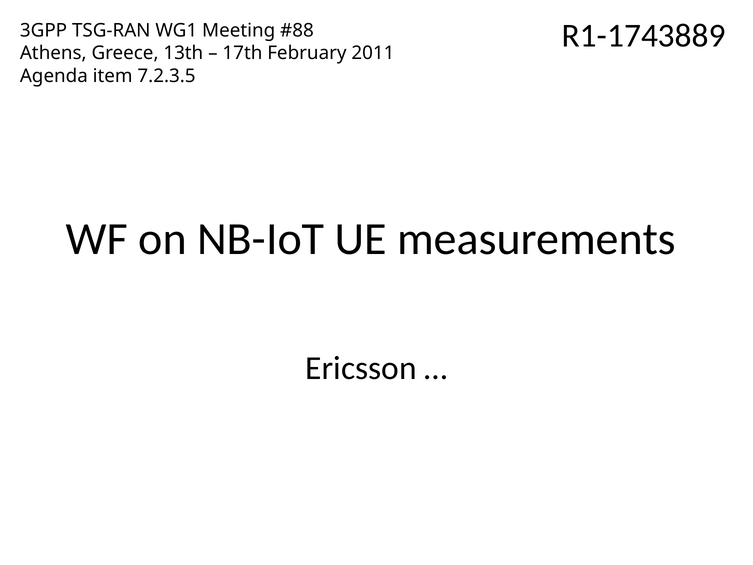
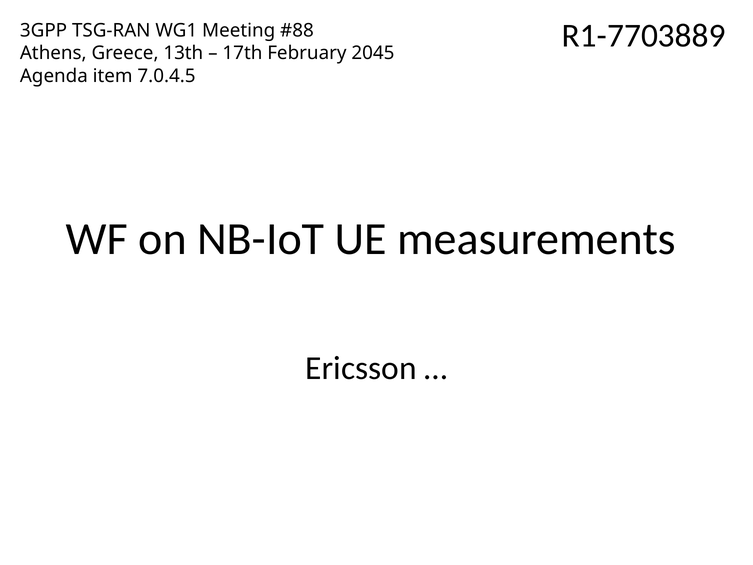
R1-1743889: R1-1743889 -> R1-7703889
2011: 2011 -> 2045
7.2.3.5: 7.2.3.5 -> 7.0.4.5
